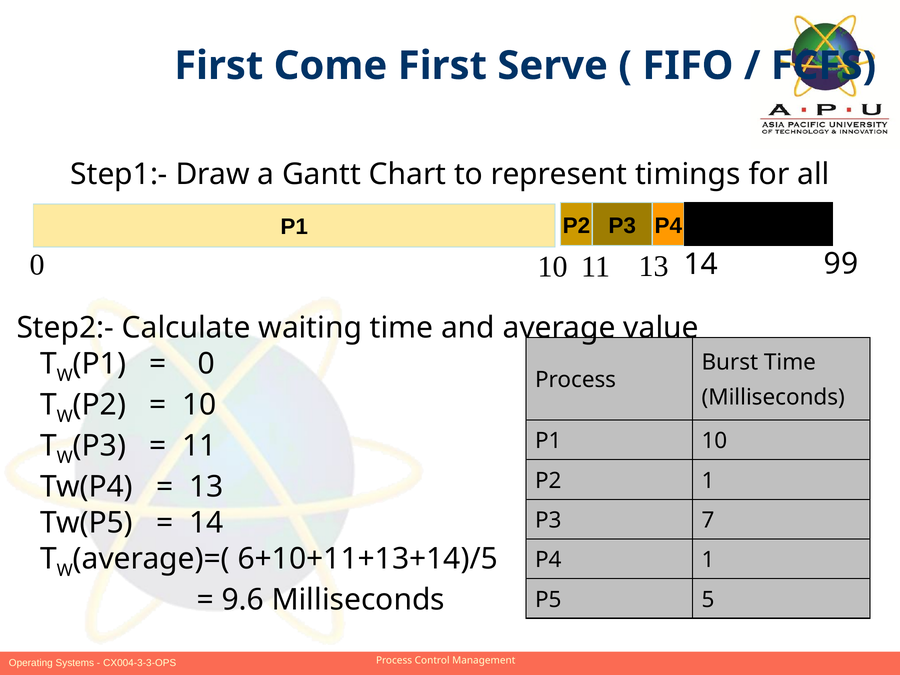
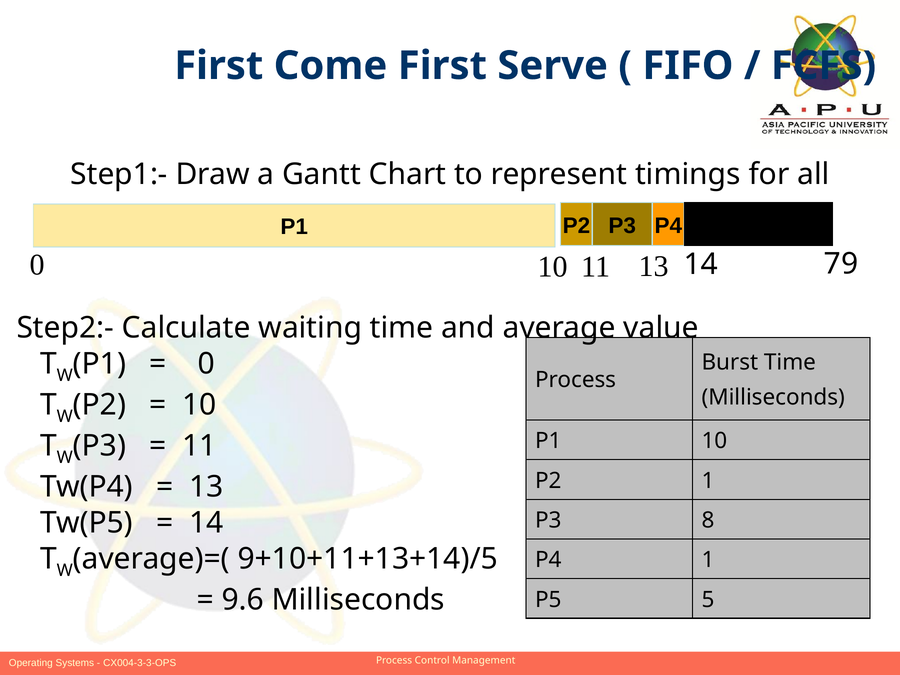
99: 99 -> 79
7: 7 -> 8
6+10+11+13+14)/5: 6+10+11+13+14)/5 -> 9+10+11+13+14)/5
